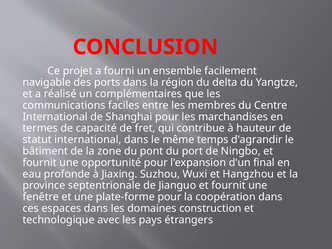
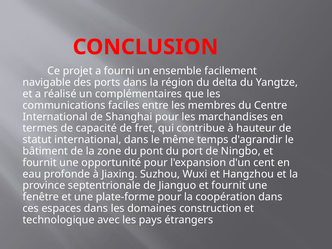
final: final -> cent
